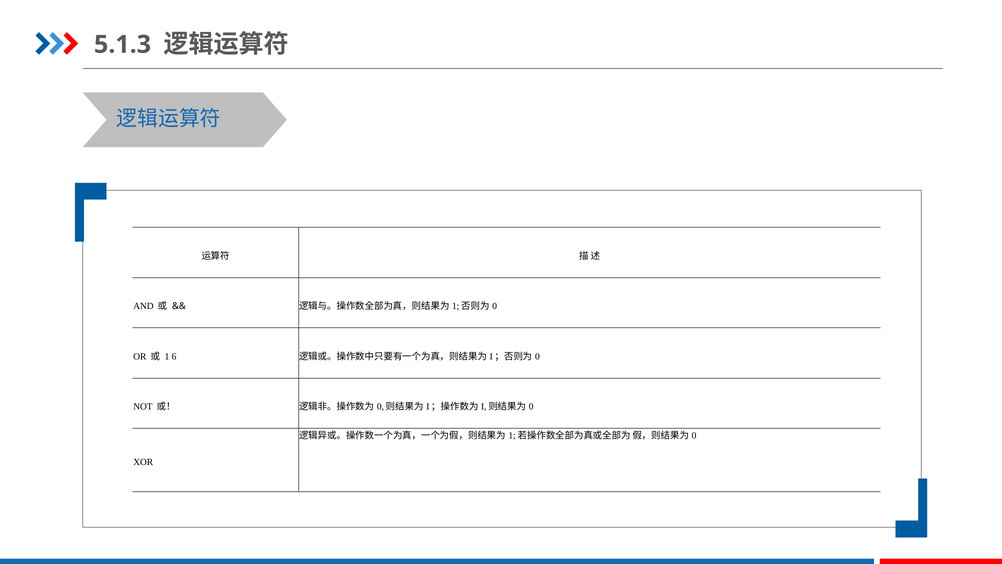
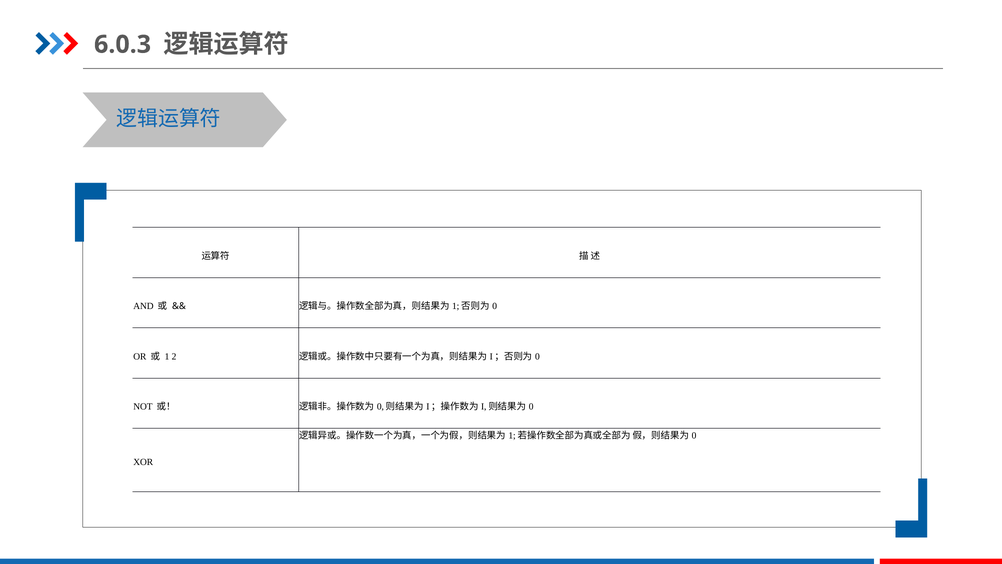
5.1.3: 5.1.3 -> 6.0.3
6: 6 -> 2
